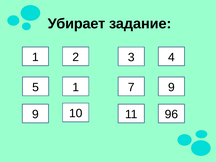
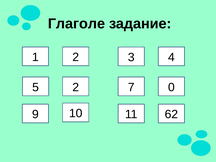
Убирает: Убирает -> Глаголе
5 1: 1 -> 2
7 9: 9 -> 0
96: 96 -> 62
